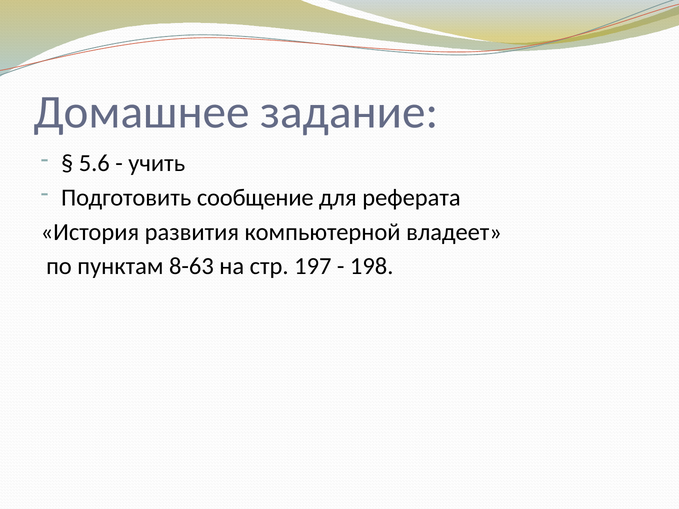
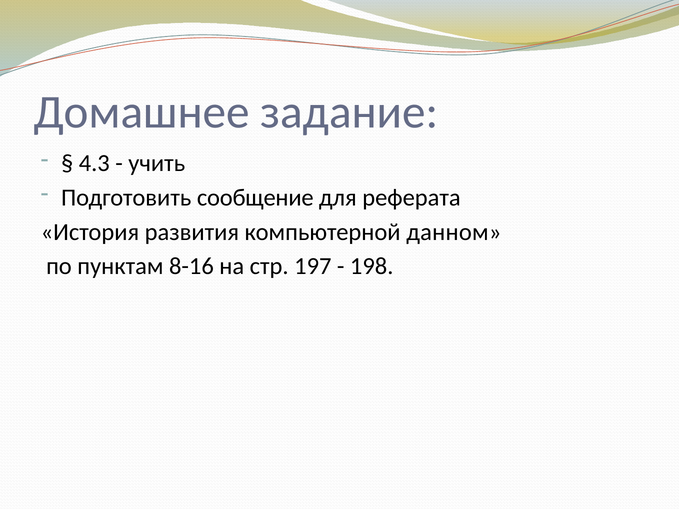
5.6: 5.6 -> 4.3
владеет: владеет -> данном
8-63: 8-63 -> 8-16
